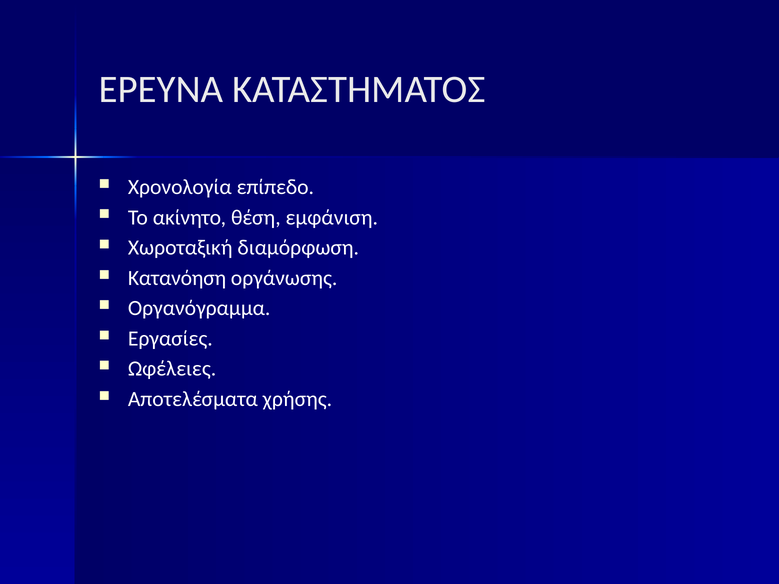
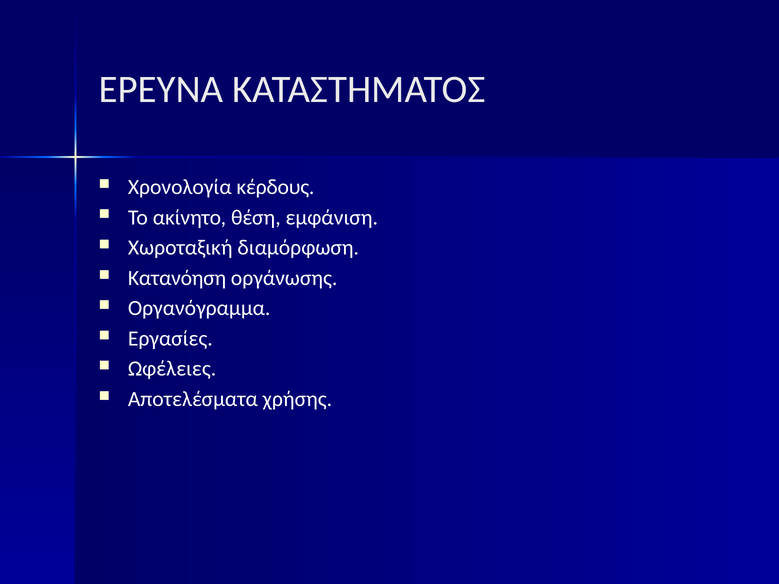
επίπεδο: επίπεδο -> κέρδους
